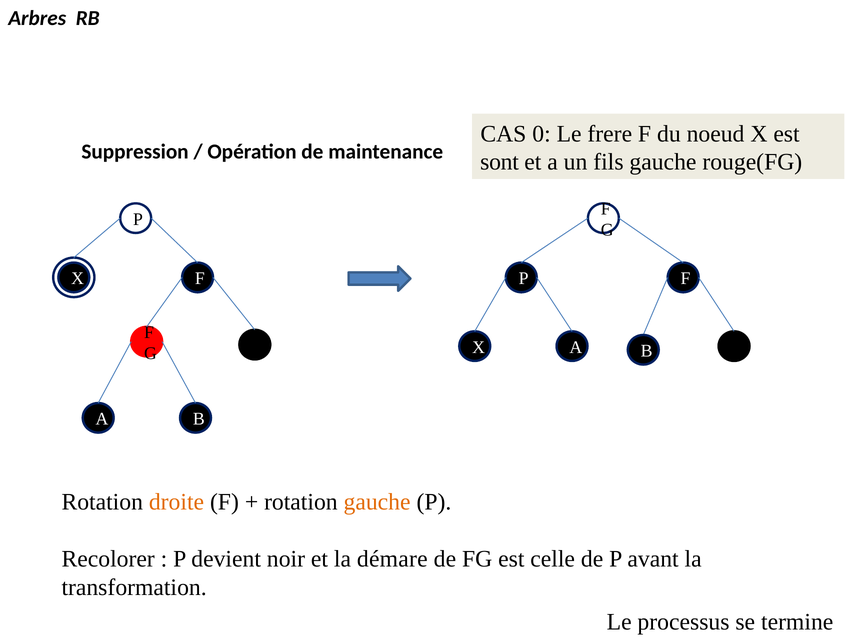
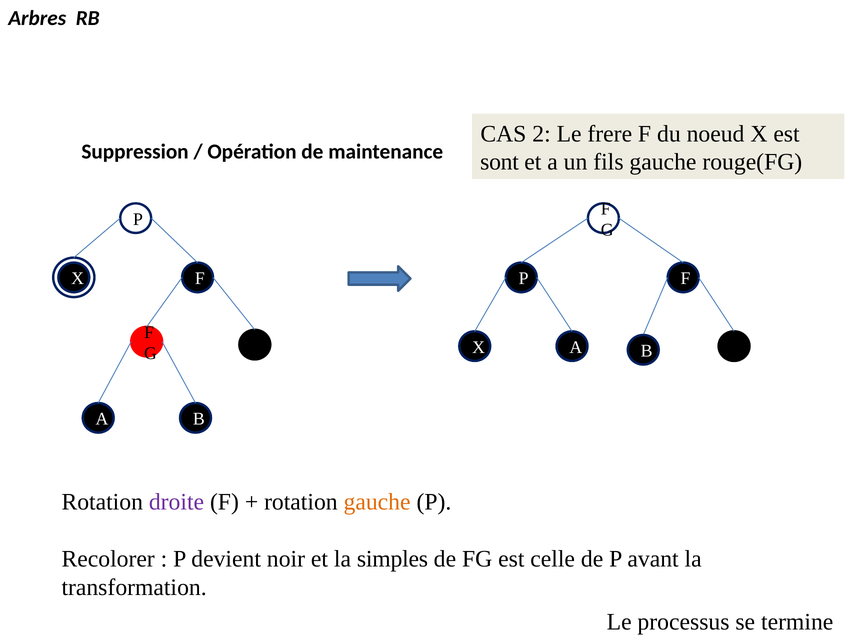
0: 0 -> 2
droite colour: orange -> purple
démare: démare -> simples
